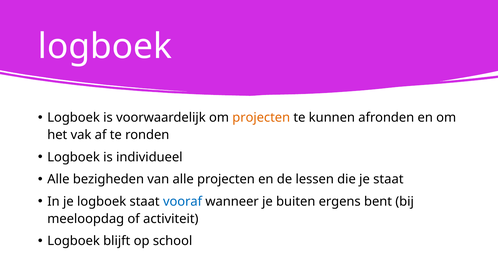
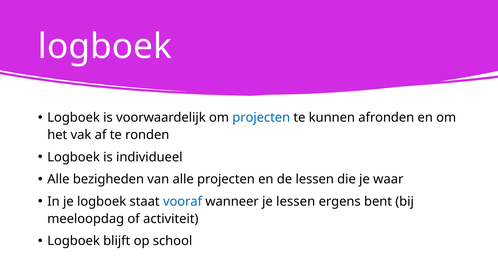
projecten at (261, 118) colour: orange -> blue
je staat: staat -> waar
je buiten: buiten -> lessen
